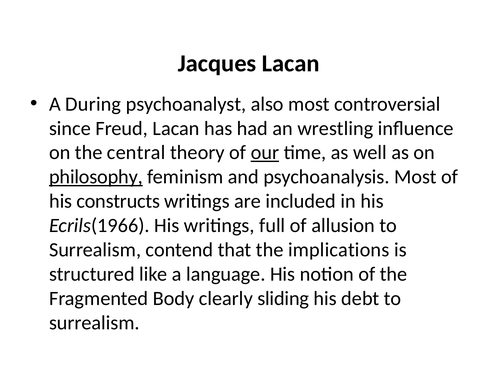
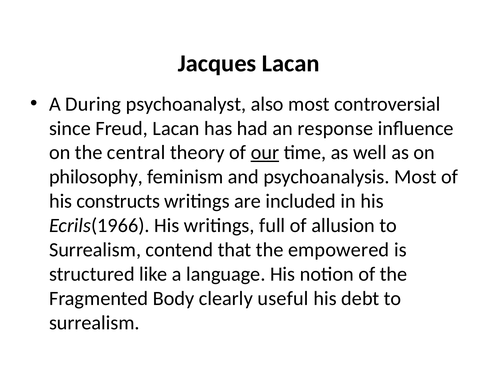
wrestling: wrestling -> response
philosophy underline: present -> none
implications: implications -> empowered
sliding: sliding -> useful
